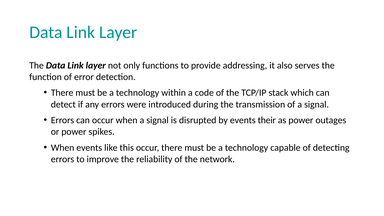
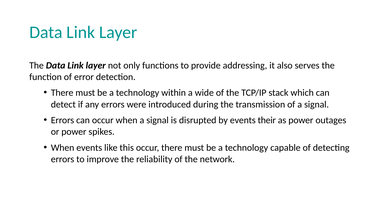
code: code -> wide
